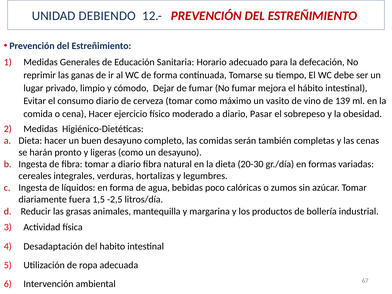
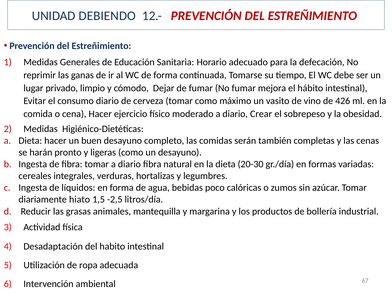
139: 139 -> 426
Pasar: Pasar -> Crear
fuera: fuera -> hiato
